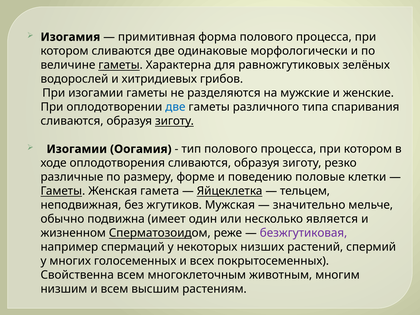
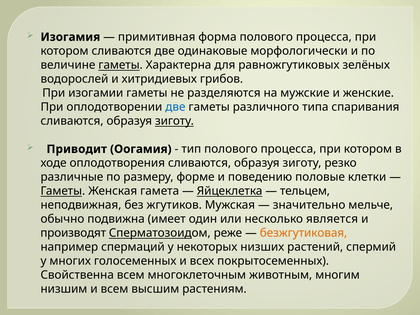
Изогамии at (77, 149): Изогамии -> Приводит
жизненном: жизненном -> производят
безжгутиковая colour: purple -> orange
